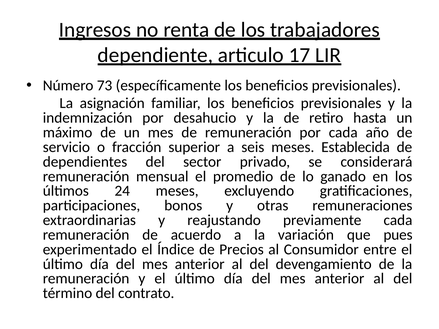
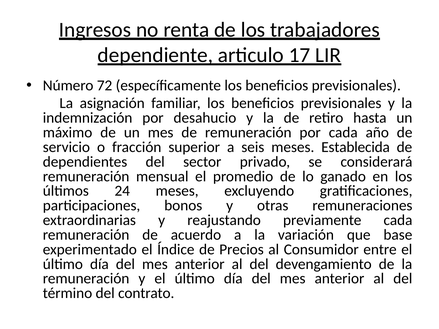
73: 73 -> 72
pues: pues -> base
